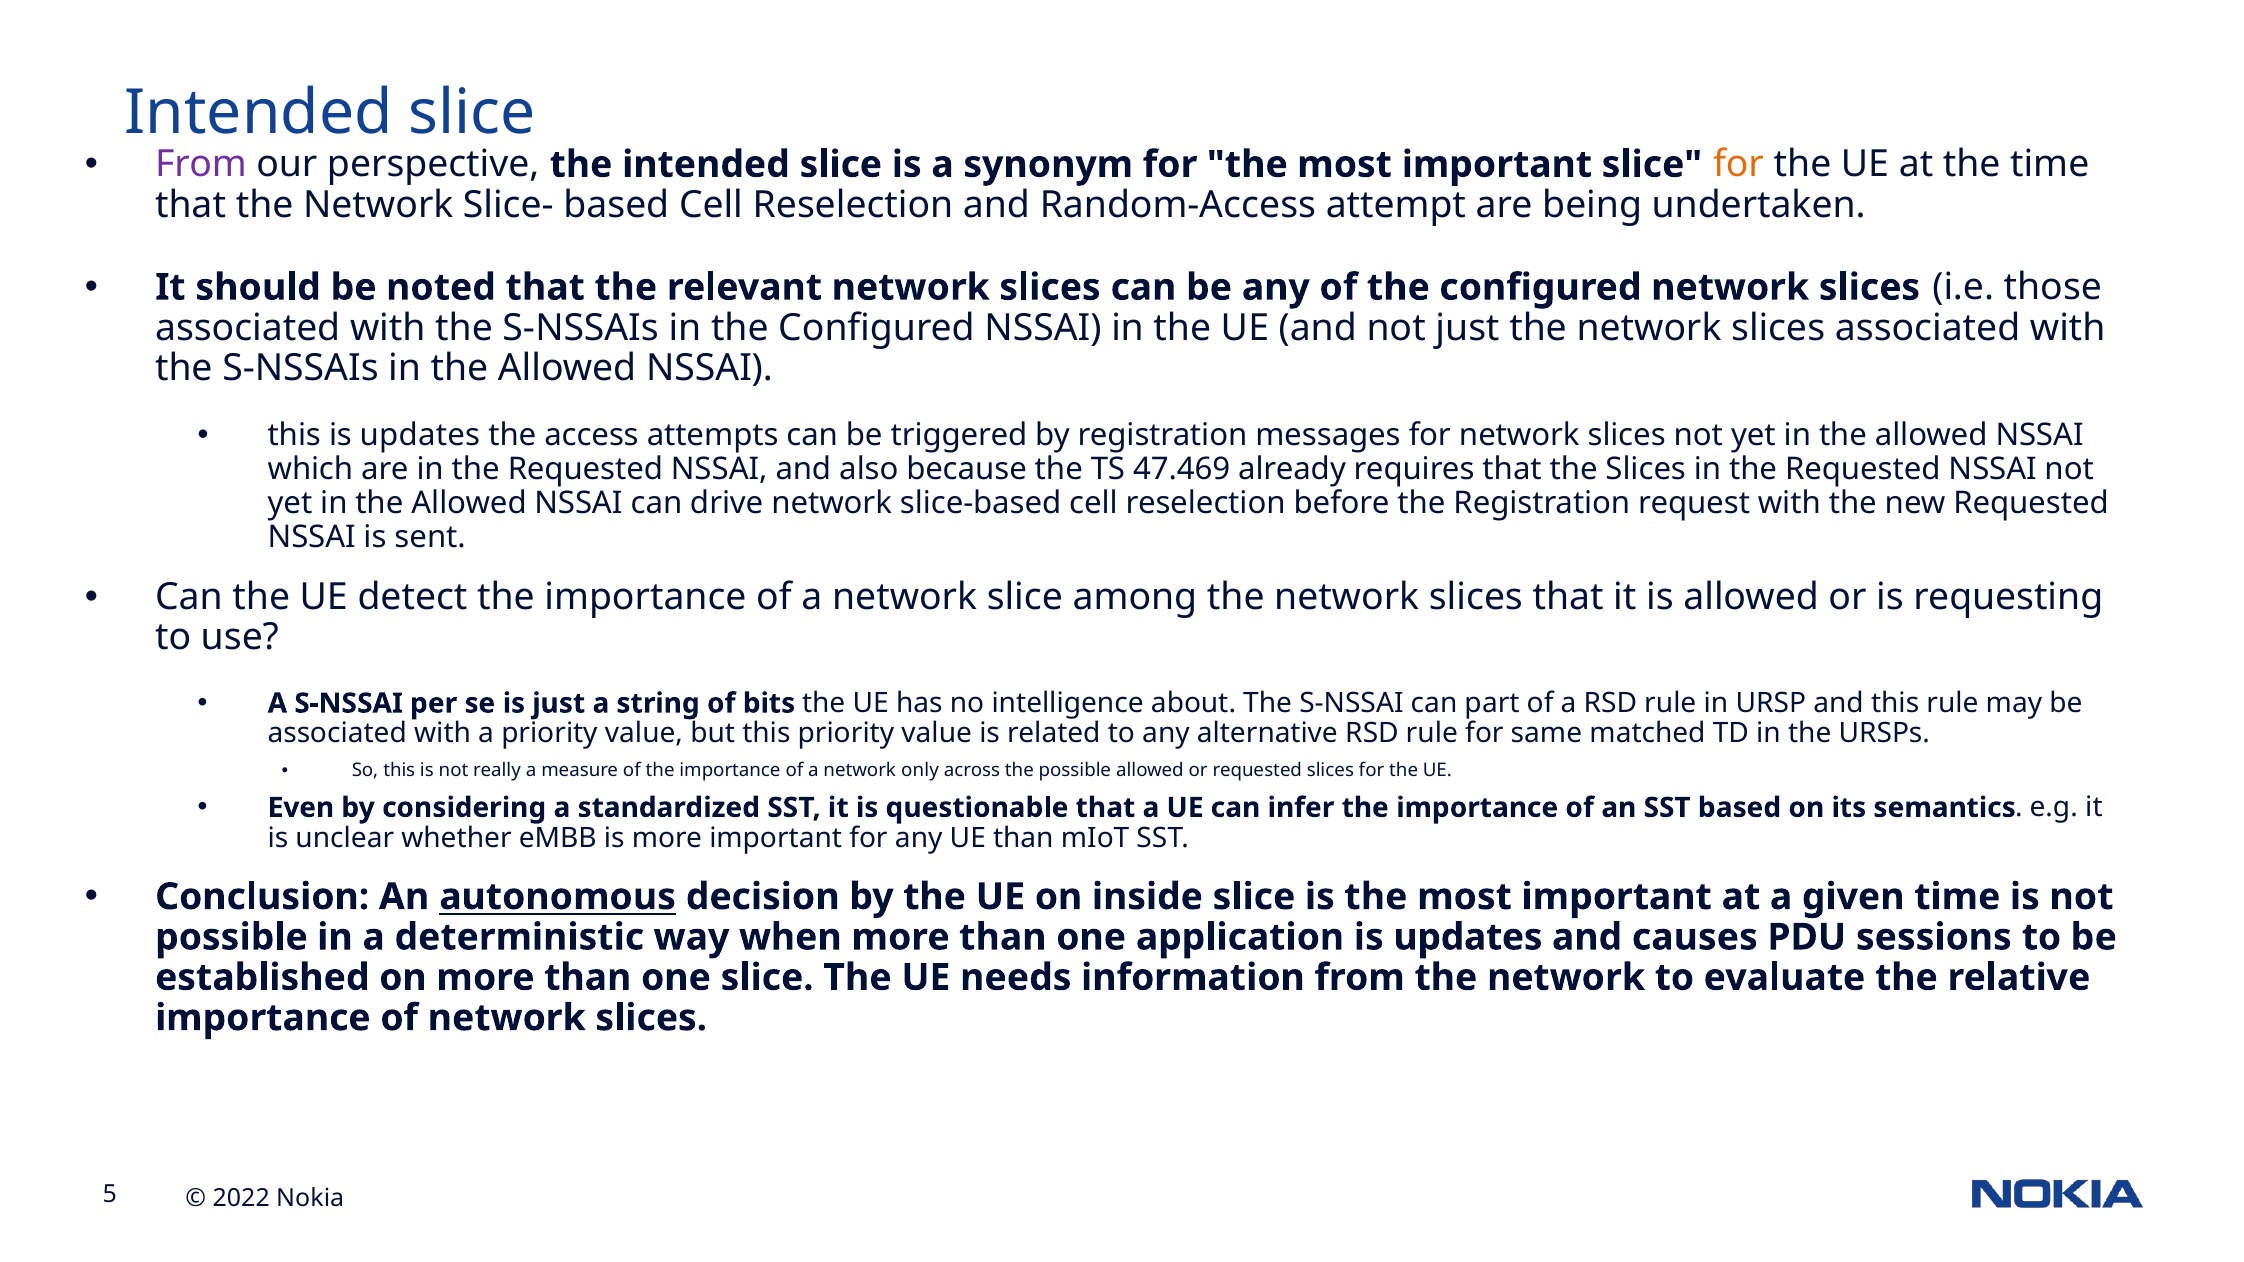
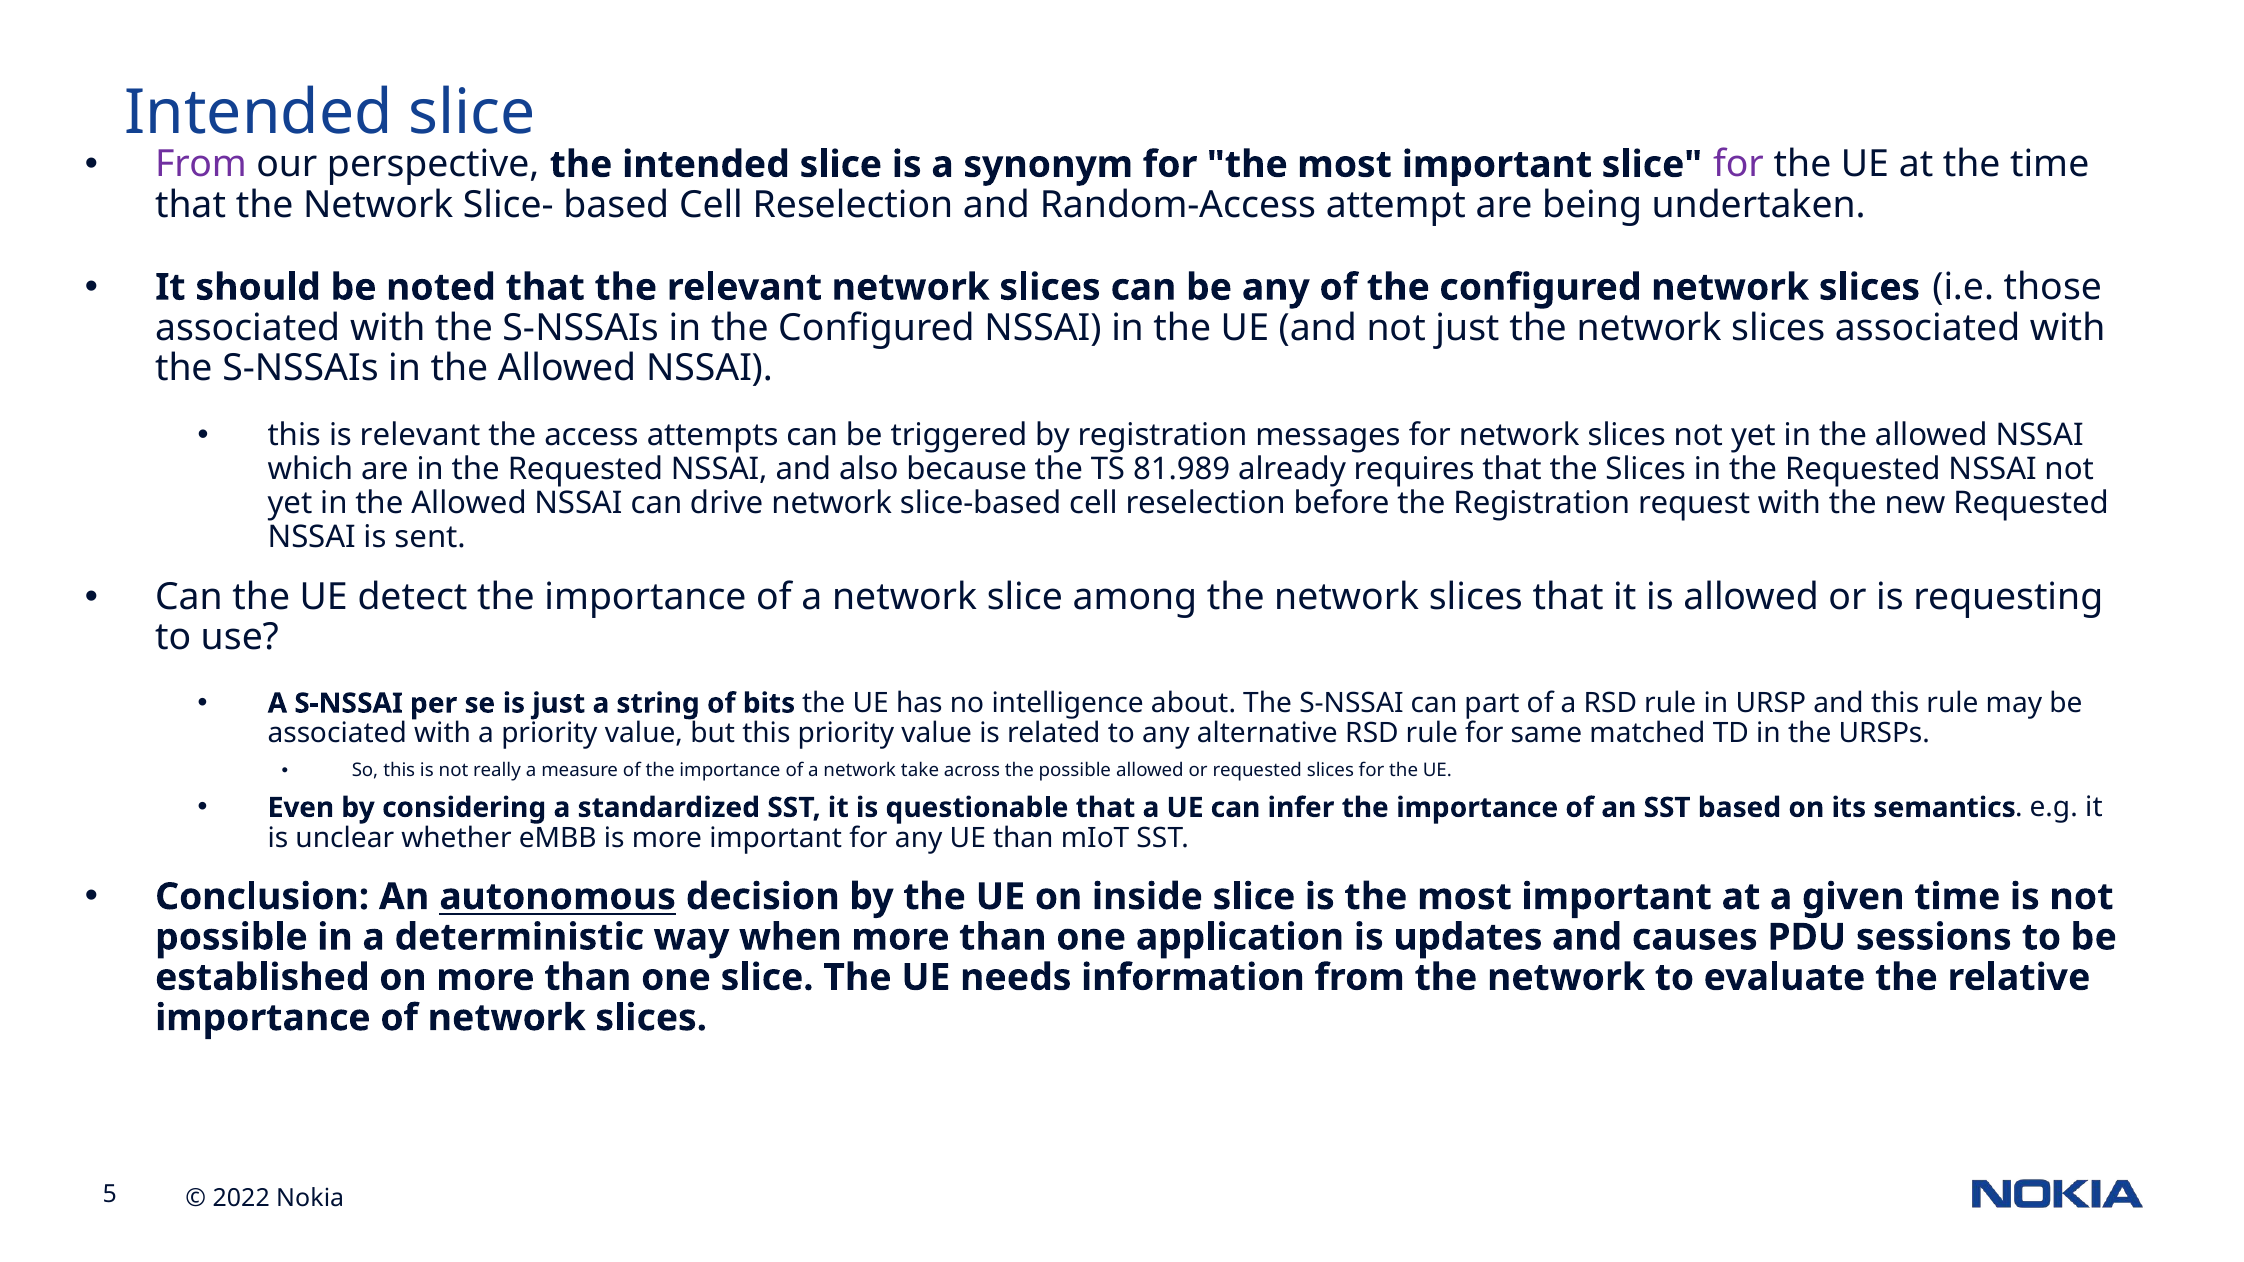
for at (1739, 165) colour: orange -> purple
this is updates: updates -> relevant
47.469: 47.469 -> 81.989
only: only -> take
